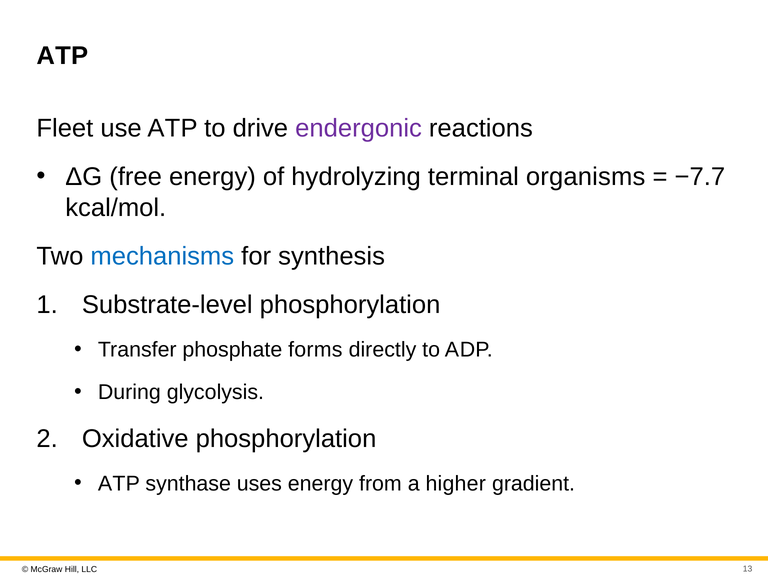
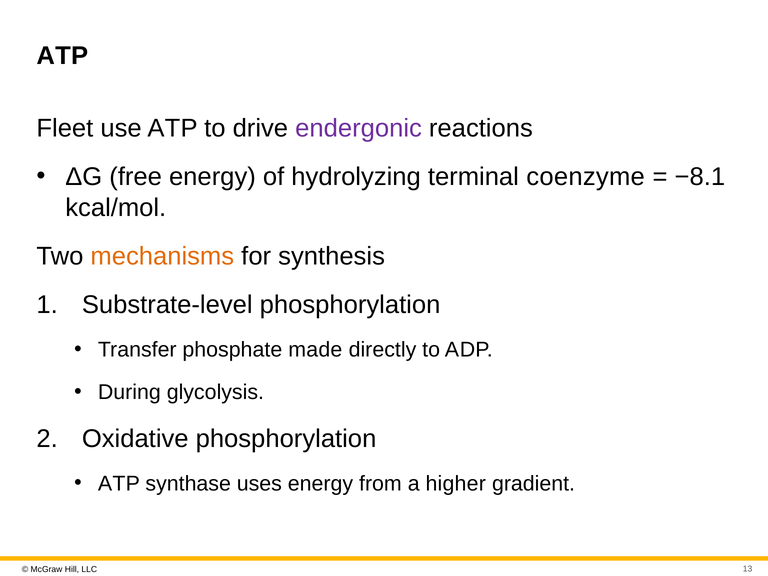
organisms: organisms -> coenzyme
−7.7: −7.7 -> −8.1
mechanisms colour: blue -> orange
forms: forms -> made
